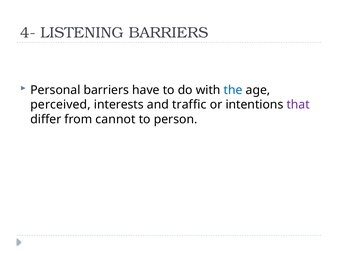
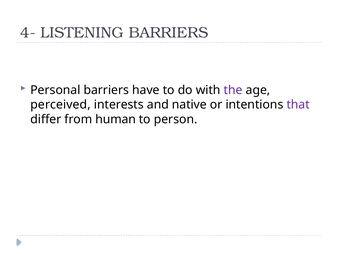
the colour: blue -> purple
traffic: traffic -> native
cannot: cannot -> human
